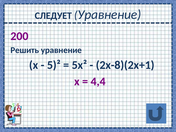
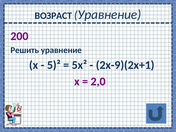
СЛЕДУЕТ: СЛЕДУЕТ -> ВОЗРАСТ
2х-8)(2х+1: 2х-8)(2х+1 -> 2х-9)(2х+1
4,4: 4,4 -> 2,0
